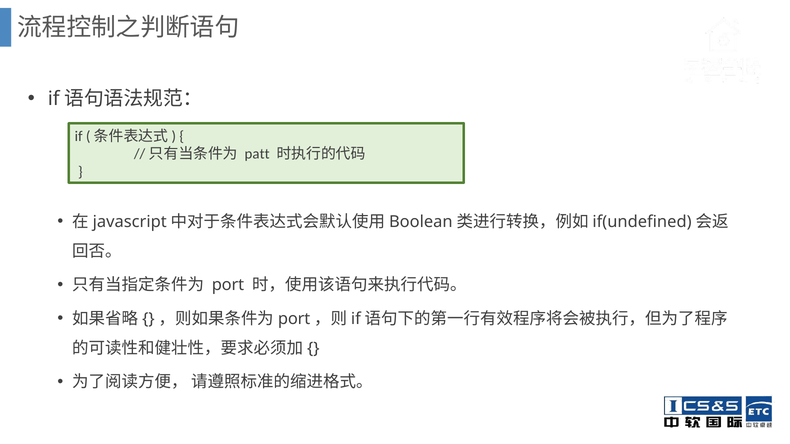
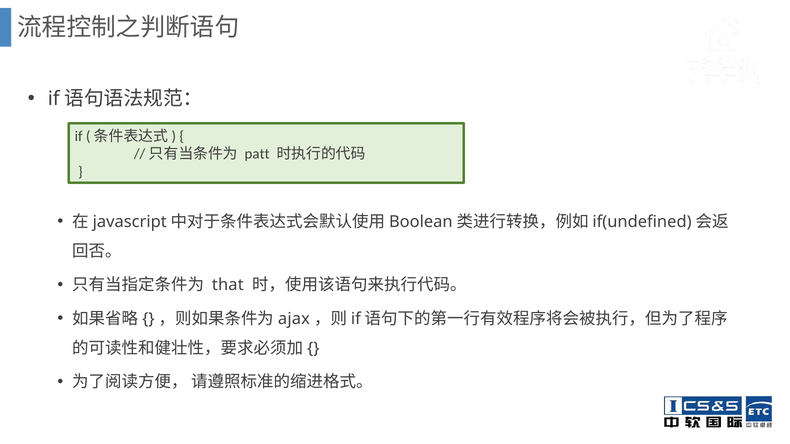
port at (228, 285): port -> that
port at (294, 319): port -> ajax
